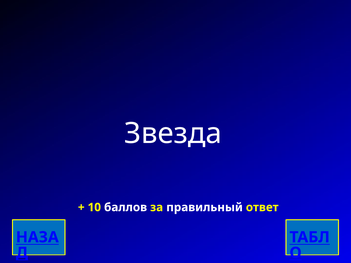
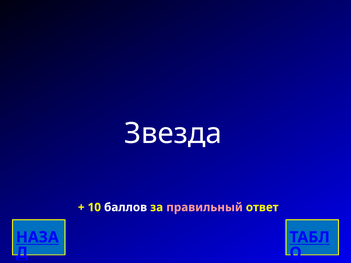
правильный colour: white -> pink
